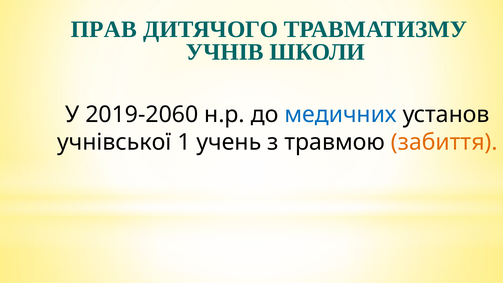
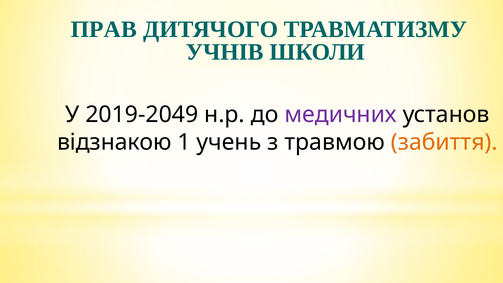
2019-2060: 2019-2060 -> 2019-2049
медичних colour: blue -> purple
учнівської: учнівської -> відзнакою
